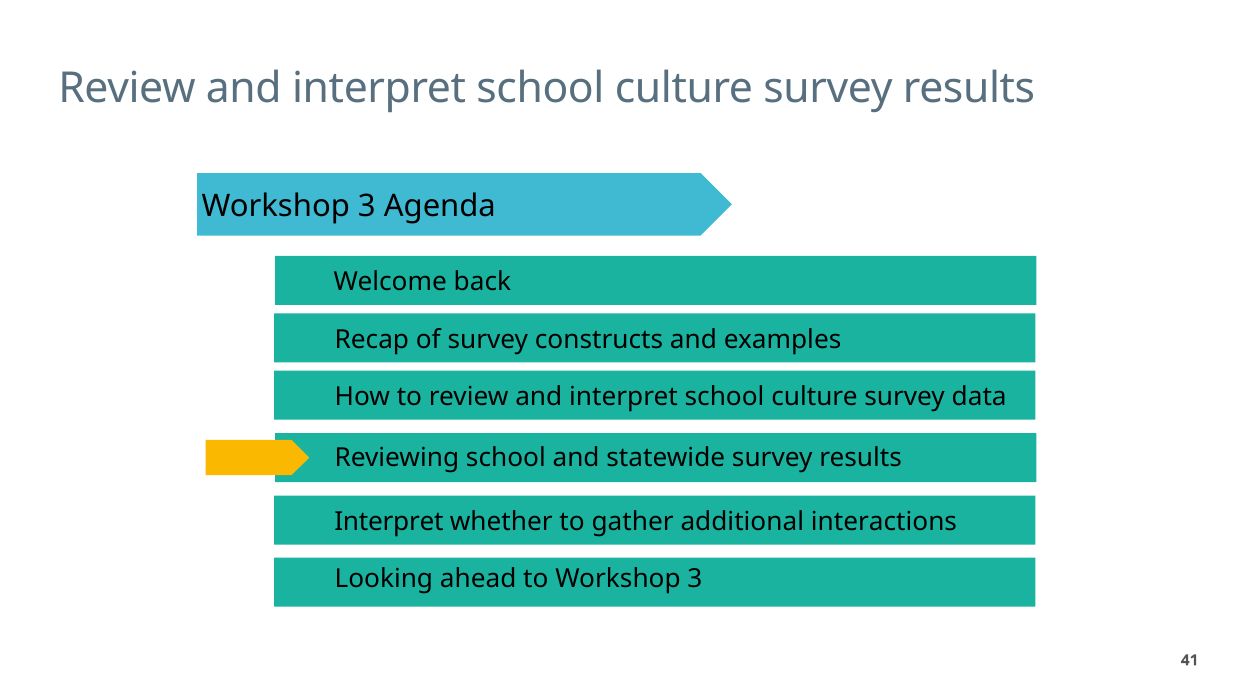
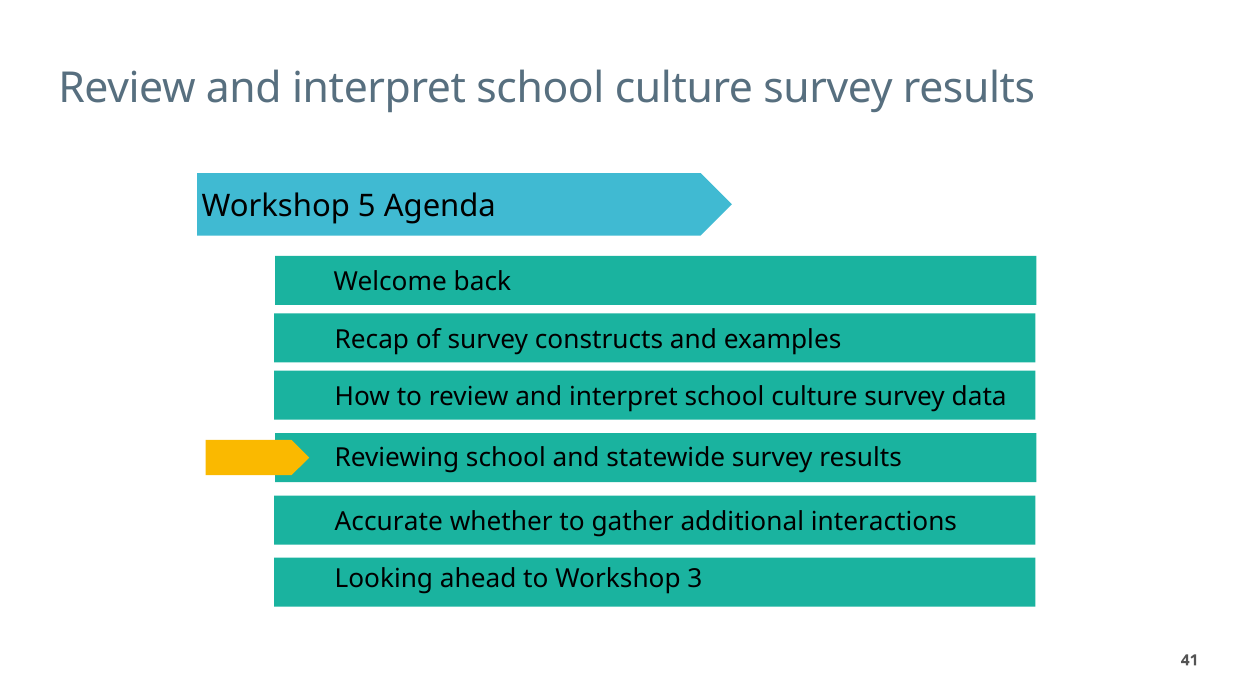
3 at (367, 207): 3 -> 5
Interpret at (389, 522): Interpret -> Accurate
